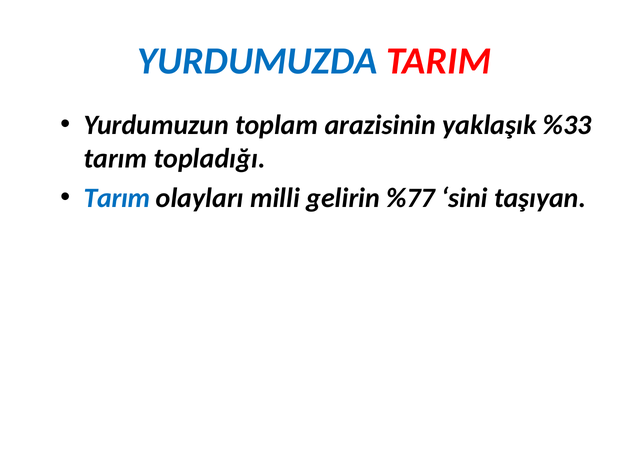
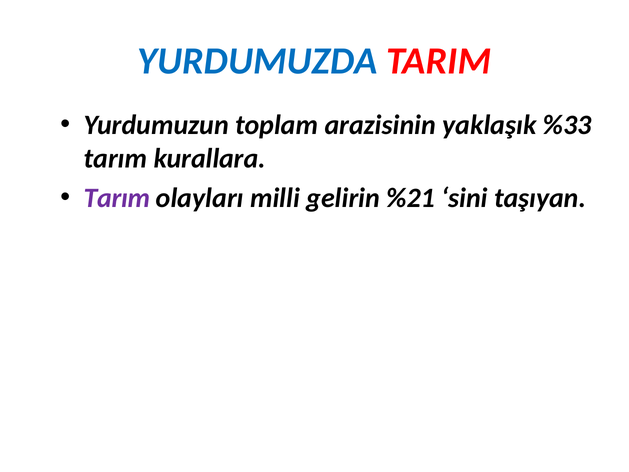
topladığı: topladığı -> kurallara
Tarım at (117, 198) colour: blue -> purple
%77: %77 -> %21
